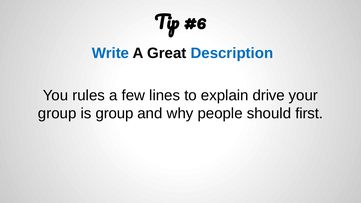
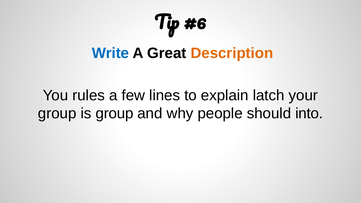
Description colour: blue -> orange
drive: drive -> latch
first: first -> into
